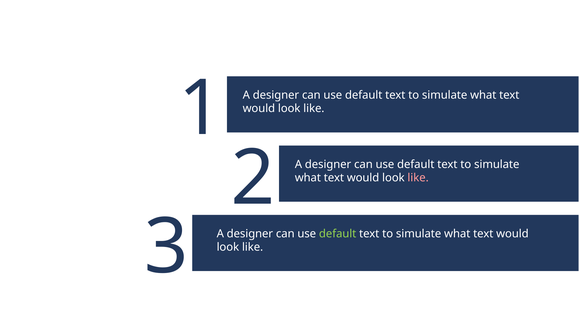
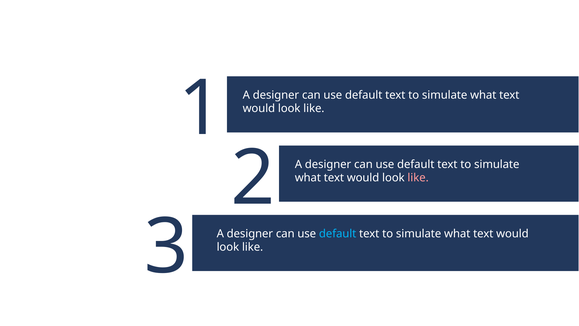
default at (338, 233) colour: light green -> light blue
